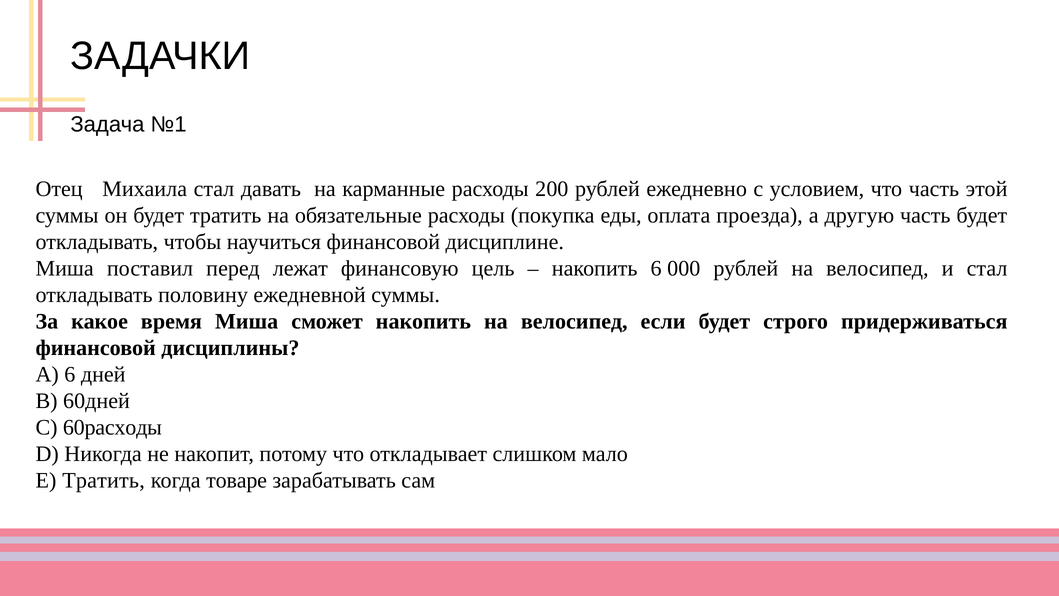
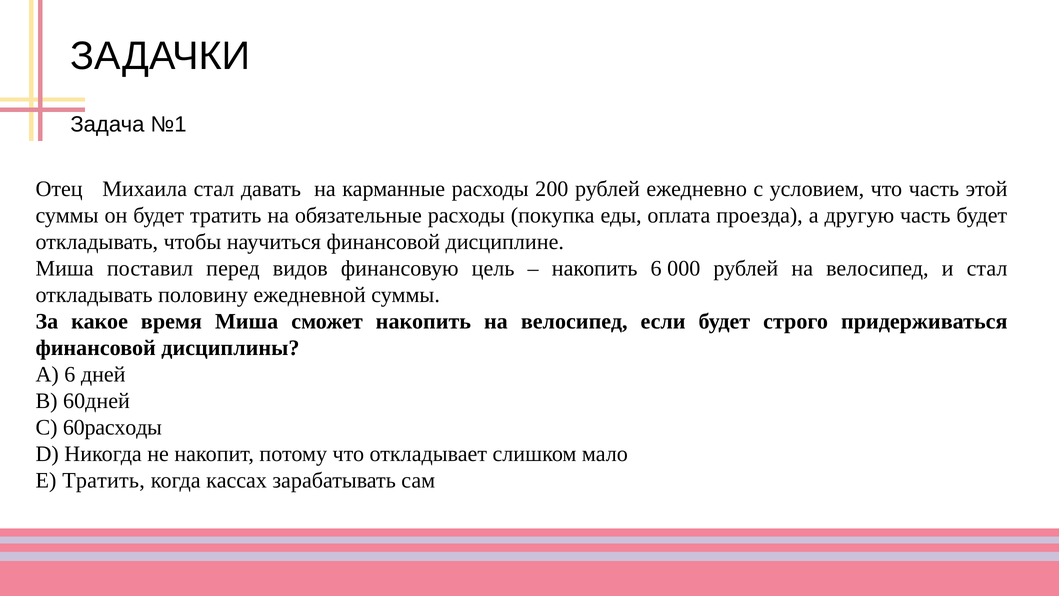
лежат: лежат -> видов
товаре: товаре -> кассах
